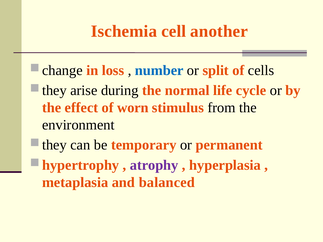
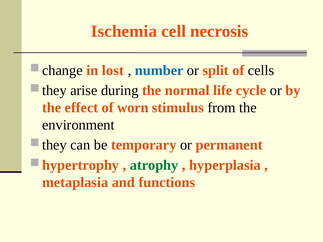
another: another -> necrosis
loss: loss -> lost
atrophy colour: purple -> green
balanced: balanced -> functions
